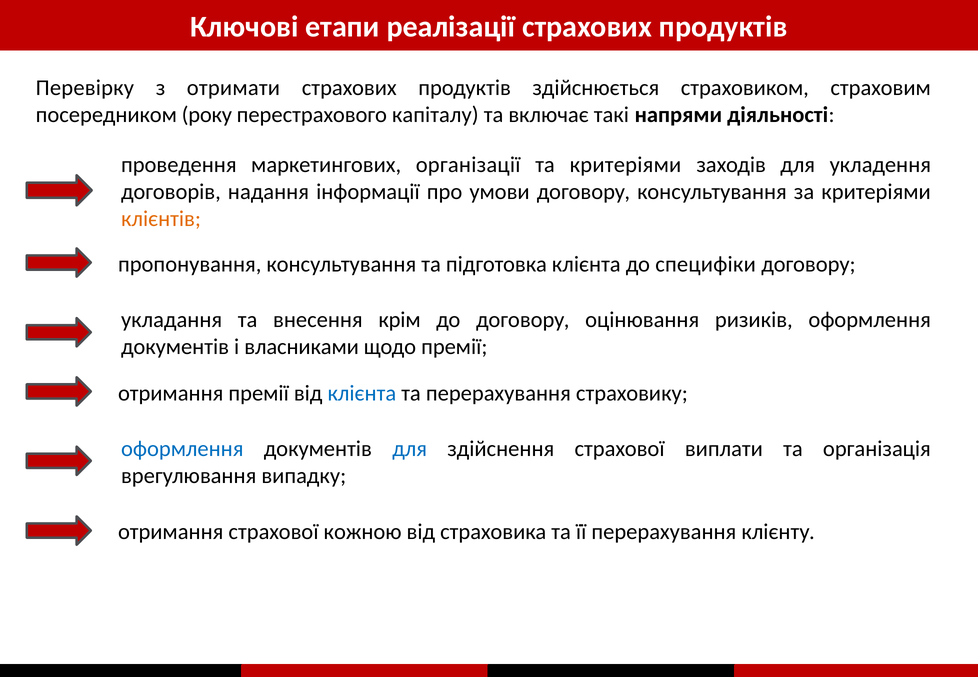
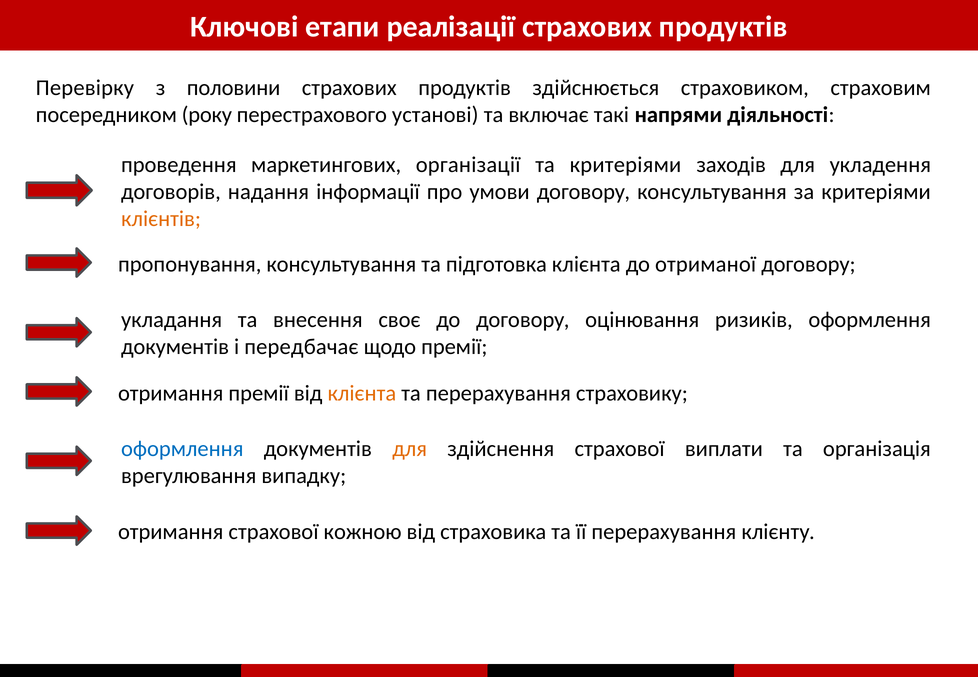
отримати: отримати -> половини
капіталу: капіталу -> установі
специфіки: специфіки -> отриманої
крім: крім -> своє
власниками: власниками -> передбачає
клієнта at (362, 393) colour: blue -> orange
для at (410, 449) colour: blue -> orange
